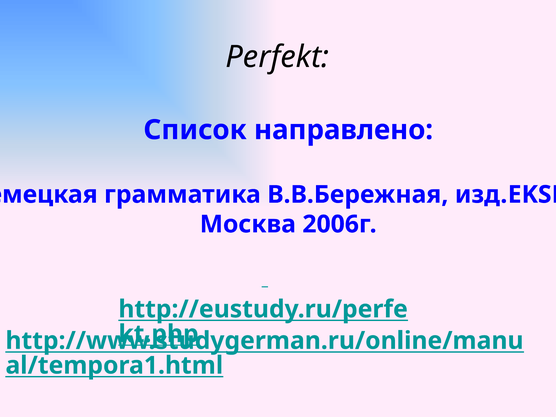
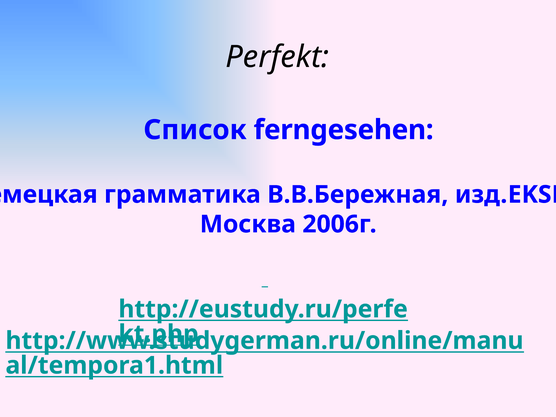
направлено: направлено -> ferngesehen
